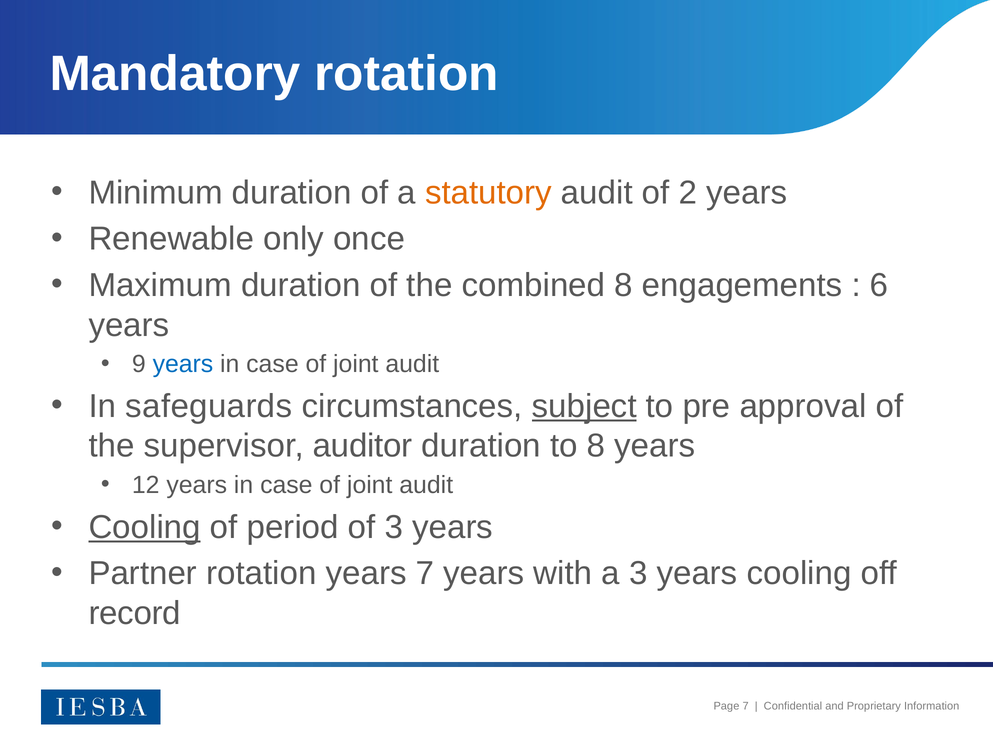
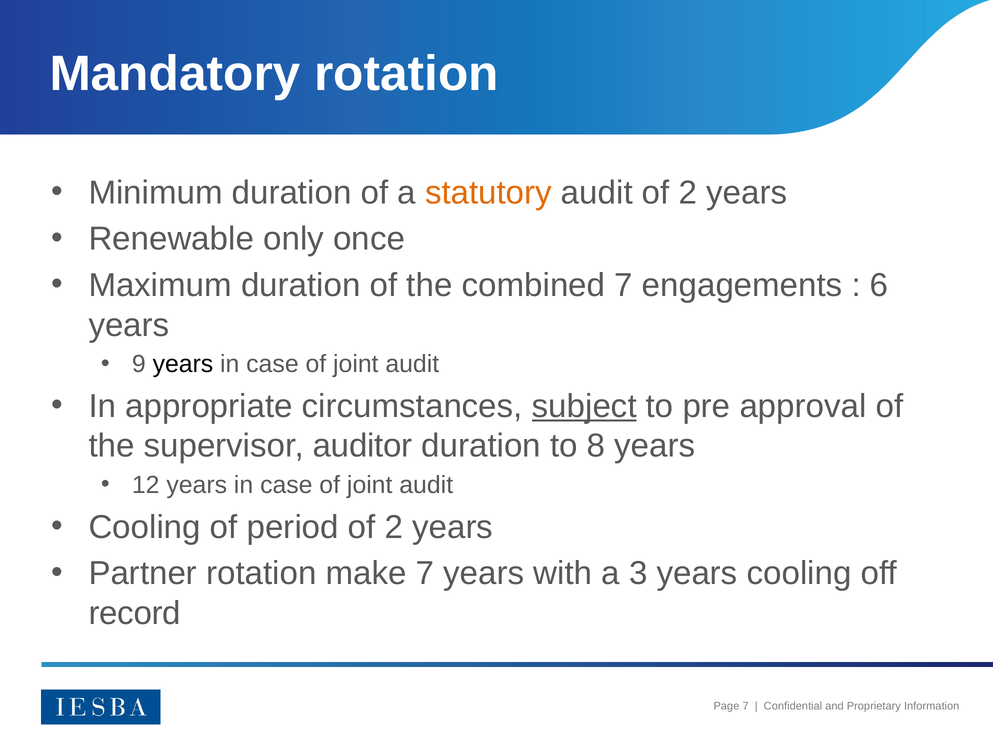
combined 8: 8 -> 7
years at (183, 364) colour: blue -> black
safeguards: safeguards -> appropriate
Cooling at (145, 527) underline: present -> none
period of 3: 3 -> 2
rotation years: years -> make
